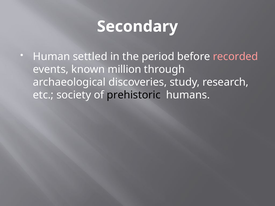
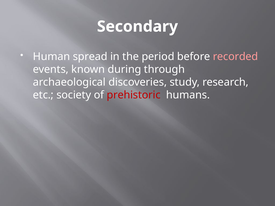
settled: settled -> spread
million: million -> during
prehistoric colour: black -> red
